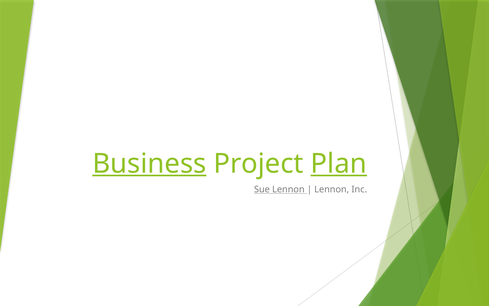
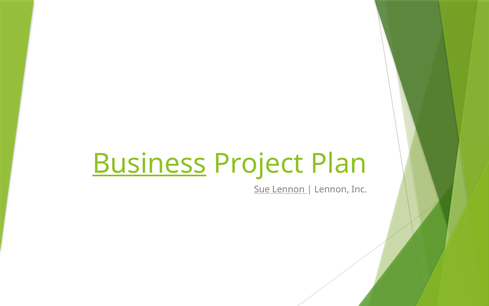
Plan underline: present -> none
